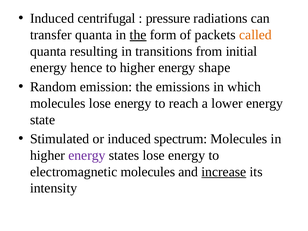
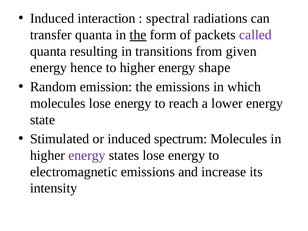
centrifugal: centrifugal -> interaction
pressure: pressure -> spectral
called colour: orange -> purple
initial: initial -> given
electromagnetic molecules: molecules -> emissions
increase underline: present -> none
